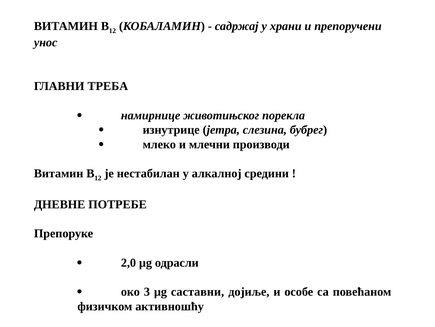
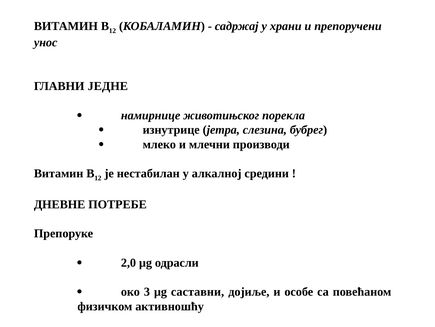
ТРЕБА: ТРЕБА -> ЈЕДНЕ
